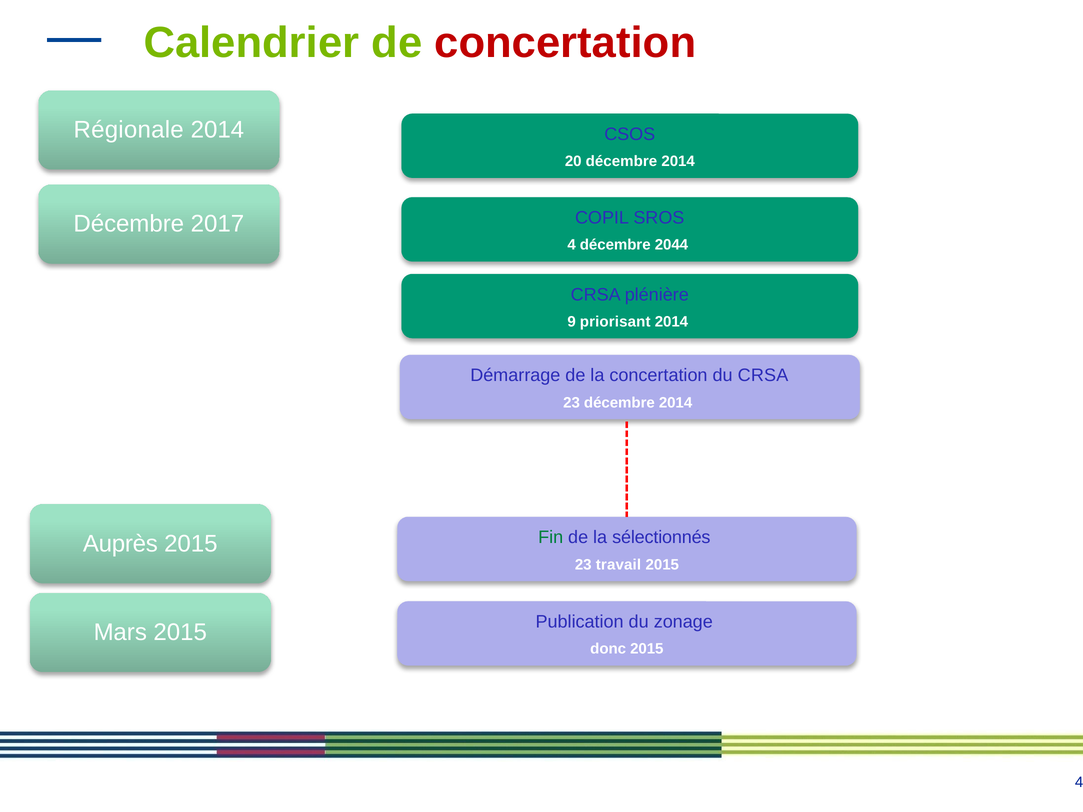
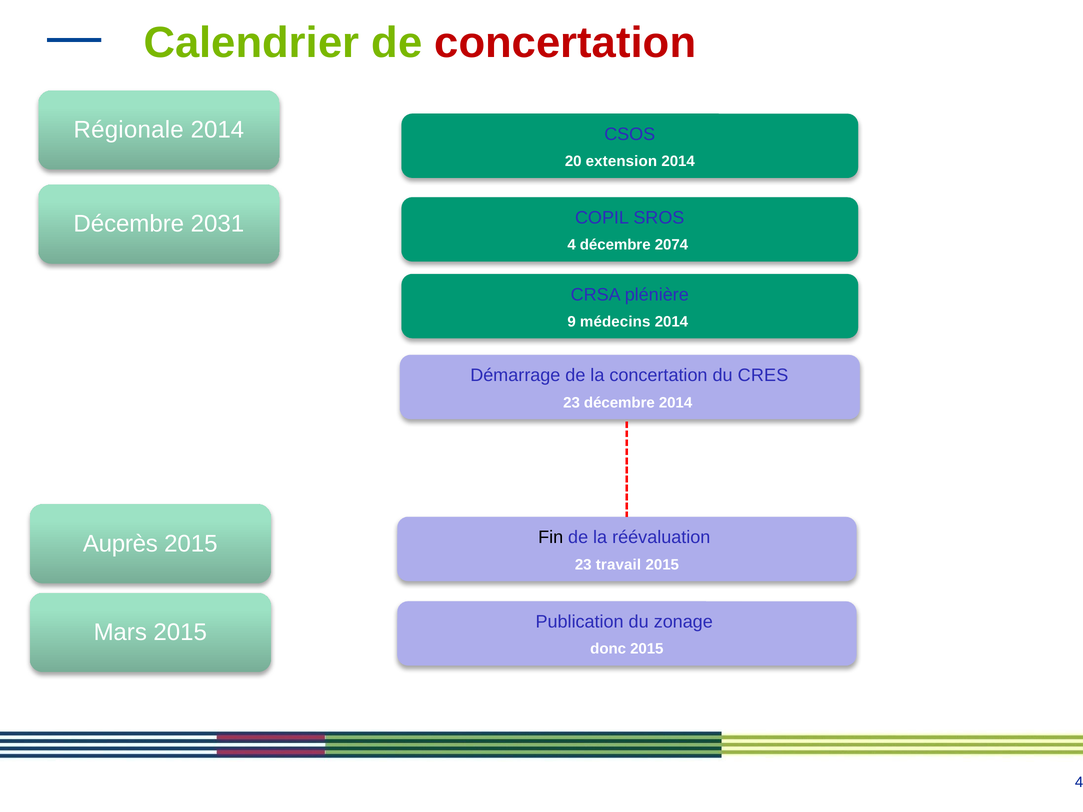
20 décembre: décembre -> extension
2017: 2017 -> 2031
2044: 2044 -> 2074
priorisant: priorisant -> médecins
du CRSA: CRSA -> CRES
Fin colour: green -> black
sélectionnés: sélectionnés -> réévaluation
